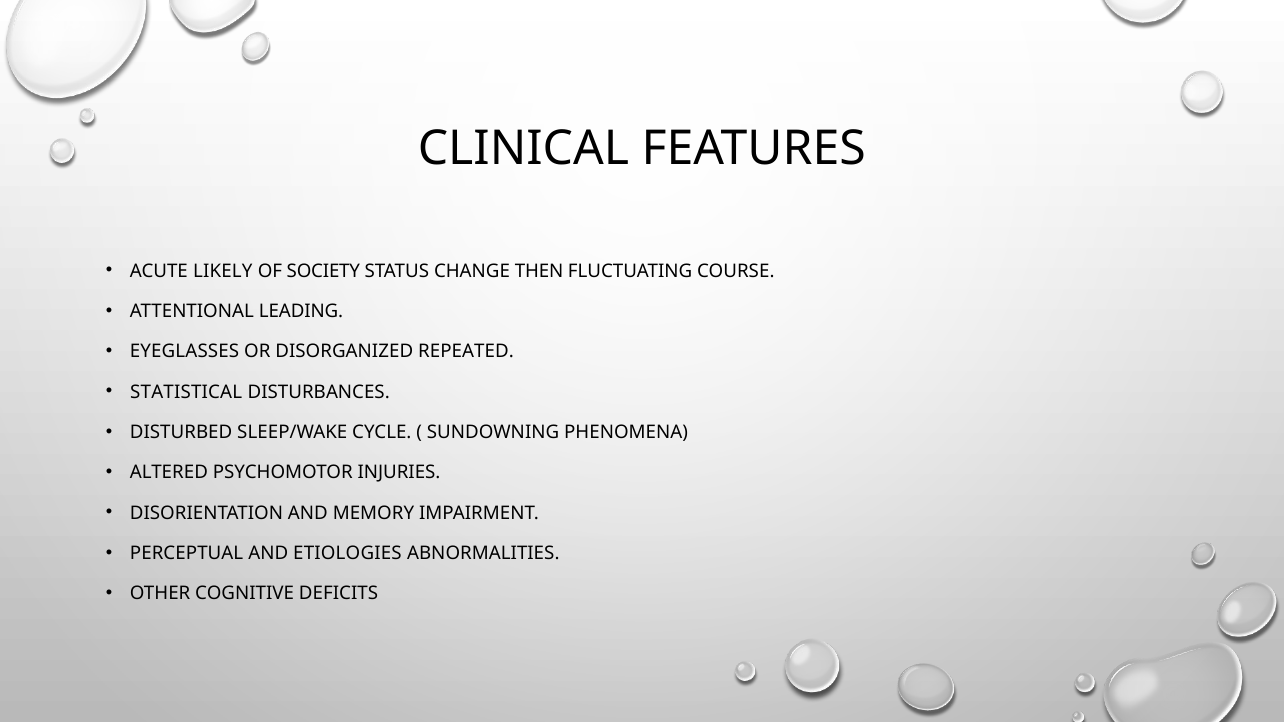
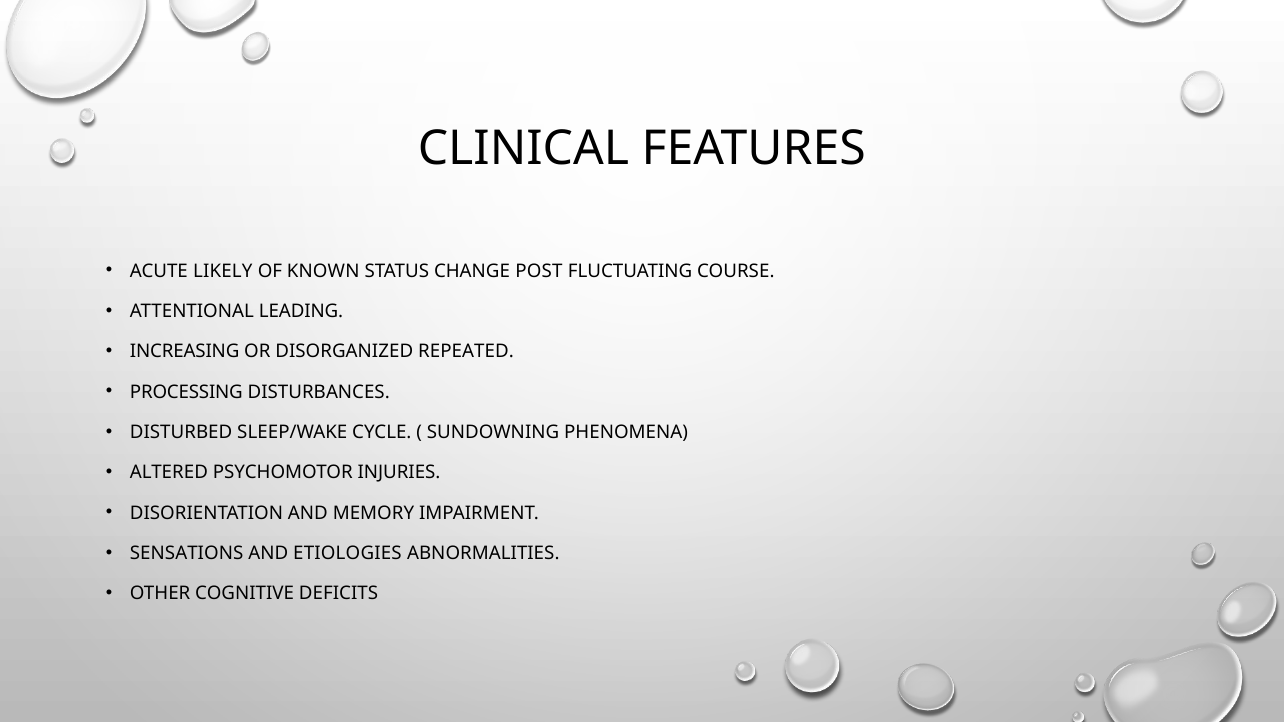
SOCIETY: SOCIETY -> KNOWN
THEN: THEN -> POST
EYEGLASSES: EYEGLASSES -> INCREASING
STATISTICAL: STATISTICAL -> PROCESSING
PERCEPTUAL: PERCEPTUAL -> SENSATIONS
